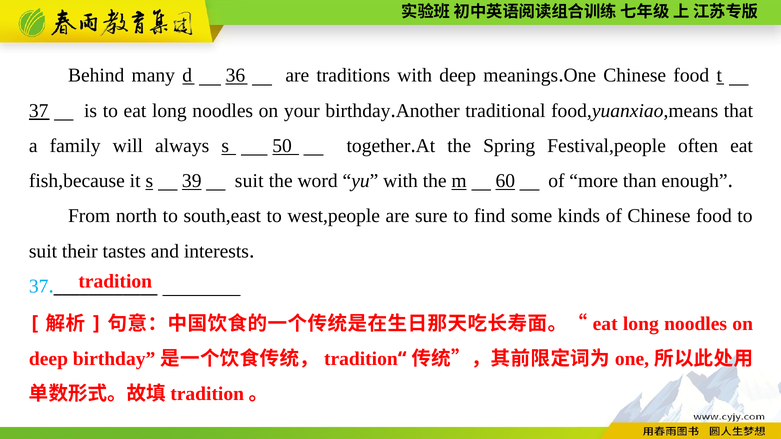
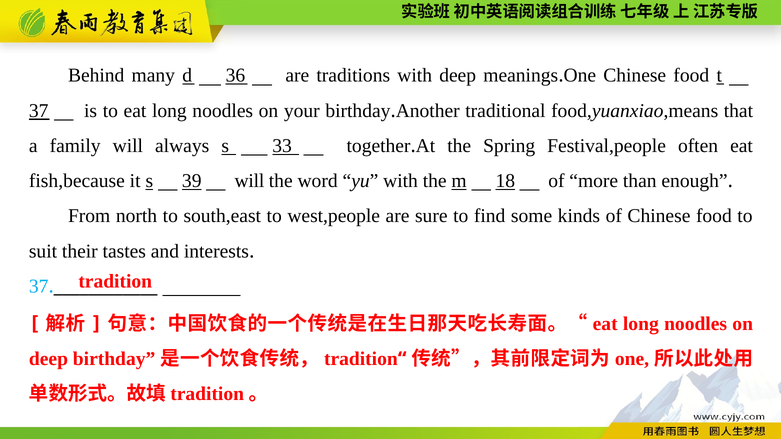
50: 50 -> 33
39 suit: suit -> will
60: 60 -> 18
